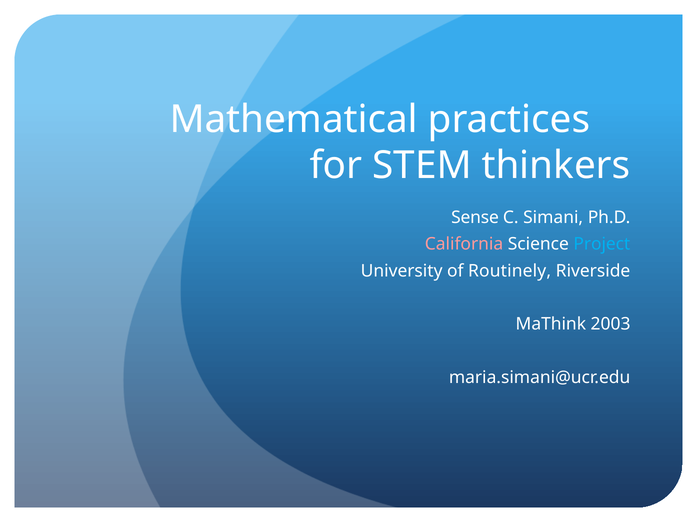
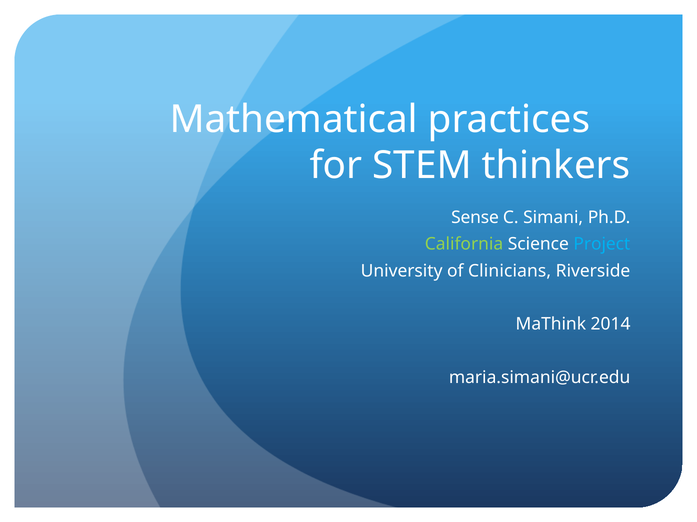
California colour: pink -> light green
Routinely: Routinely -> Clinicians
2003: 2003 -> 2014
